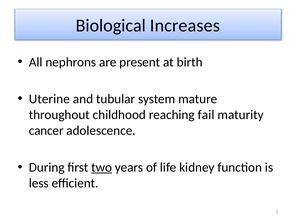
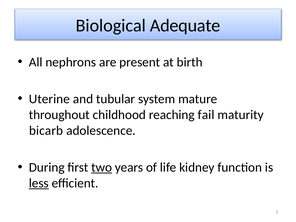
Increases: Increases -> Adequate
cancer: cancer -> bicarb
less underline: none -> present
